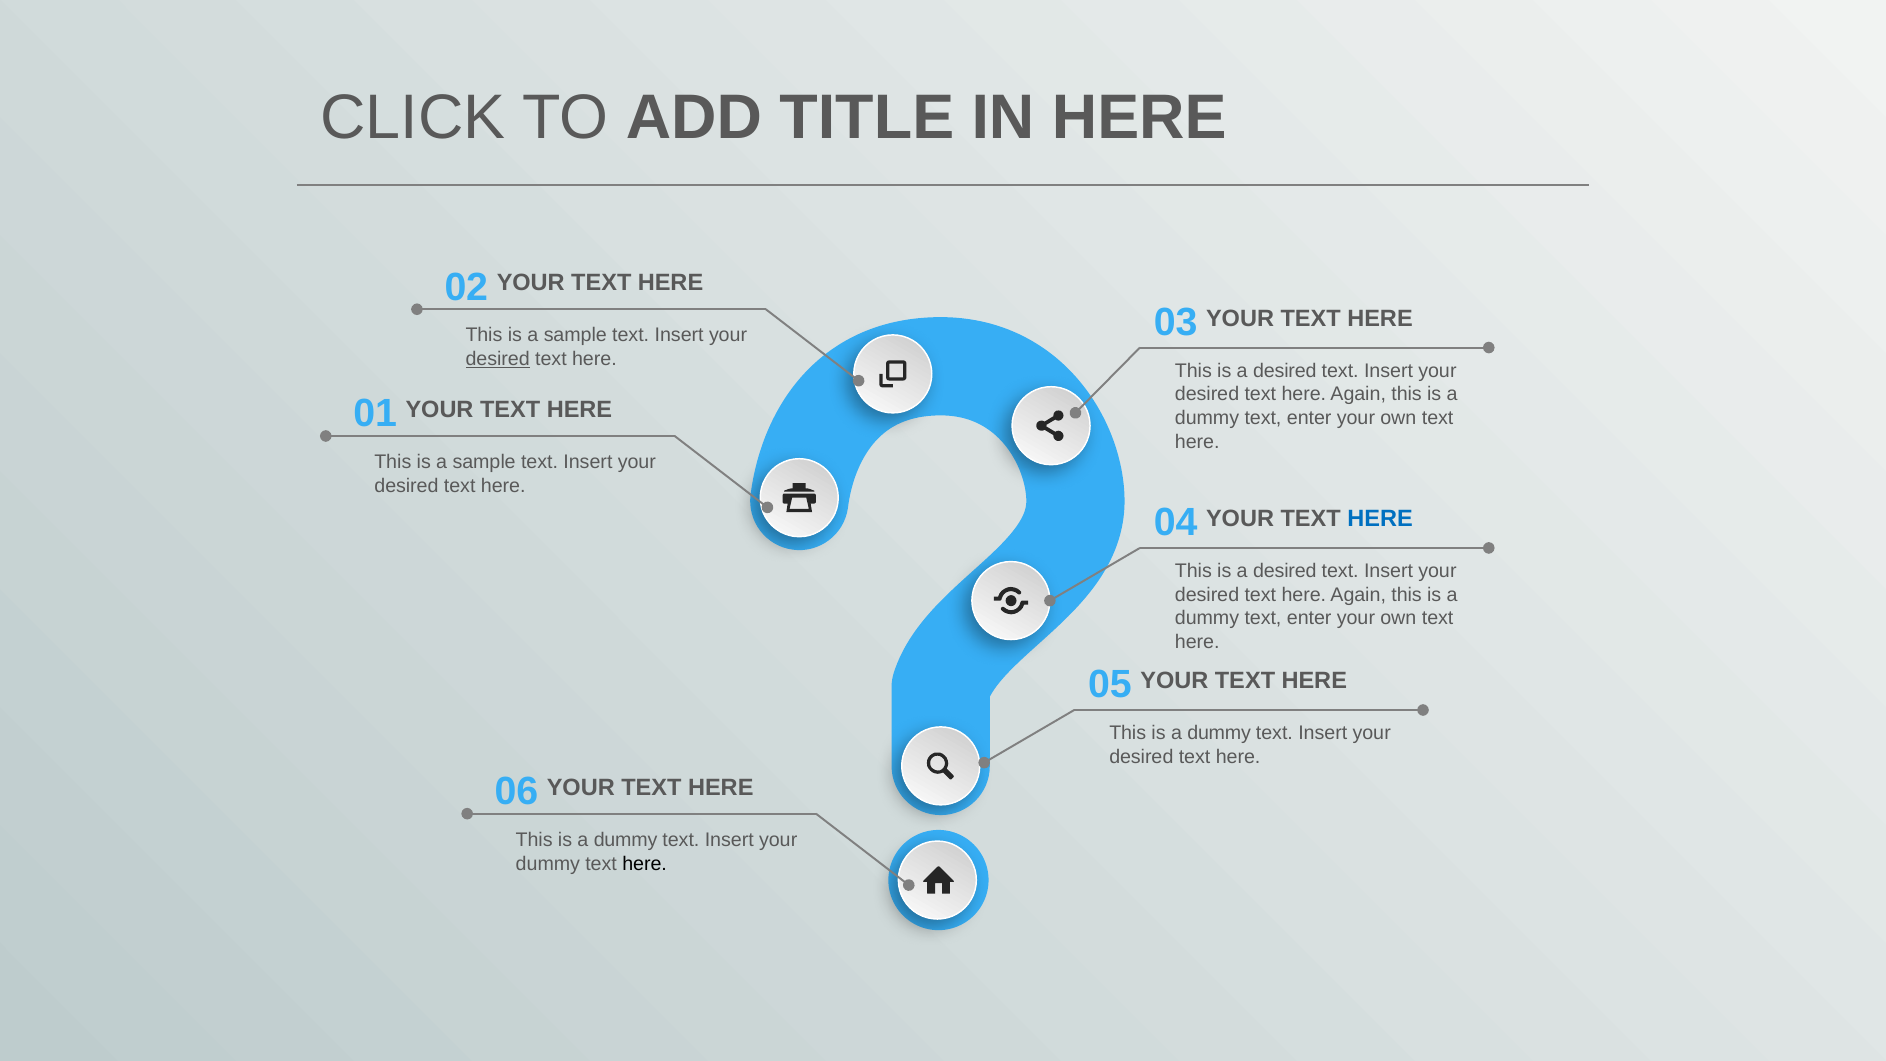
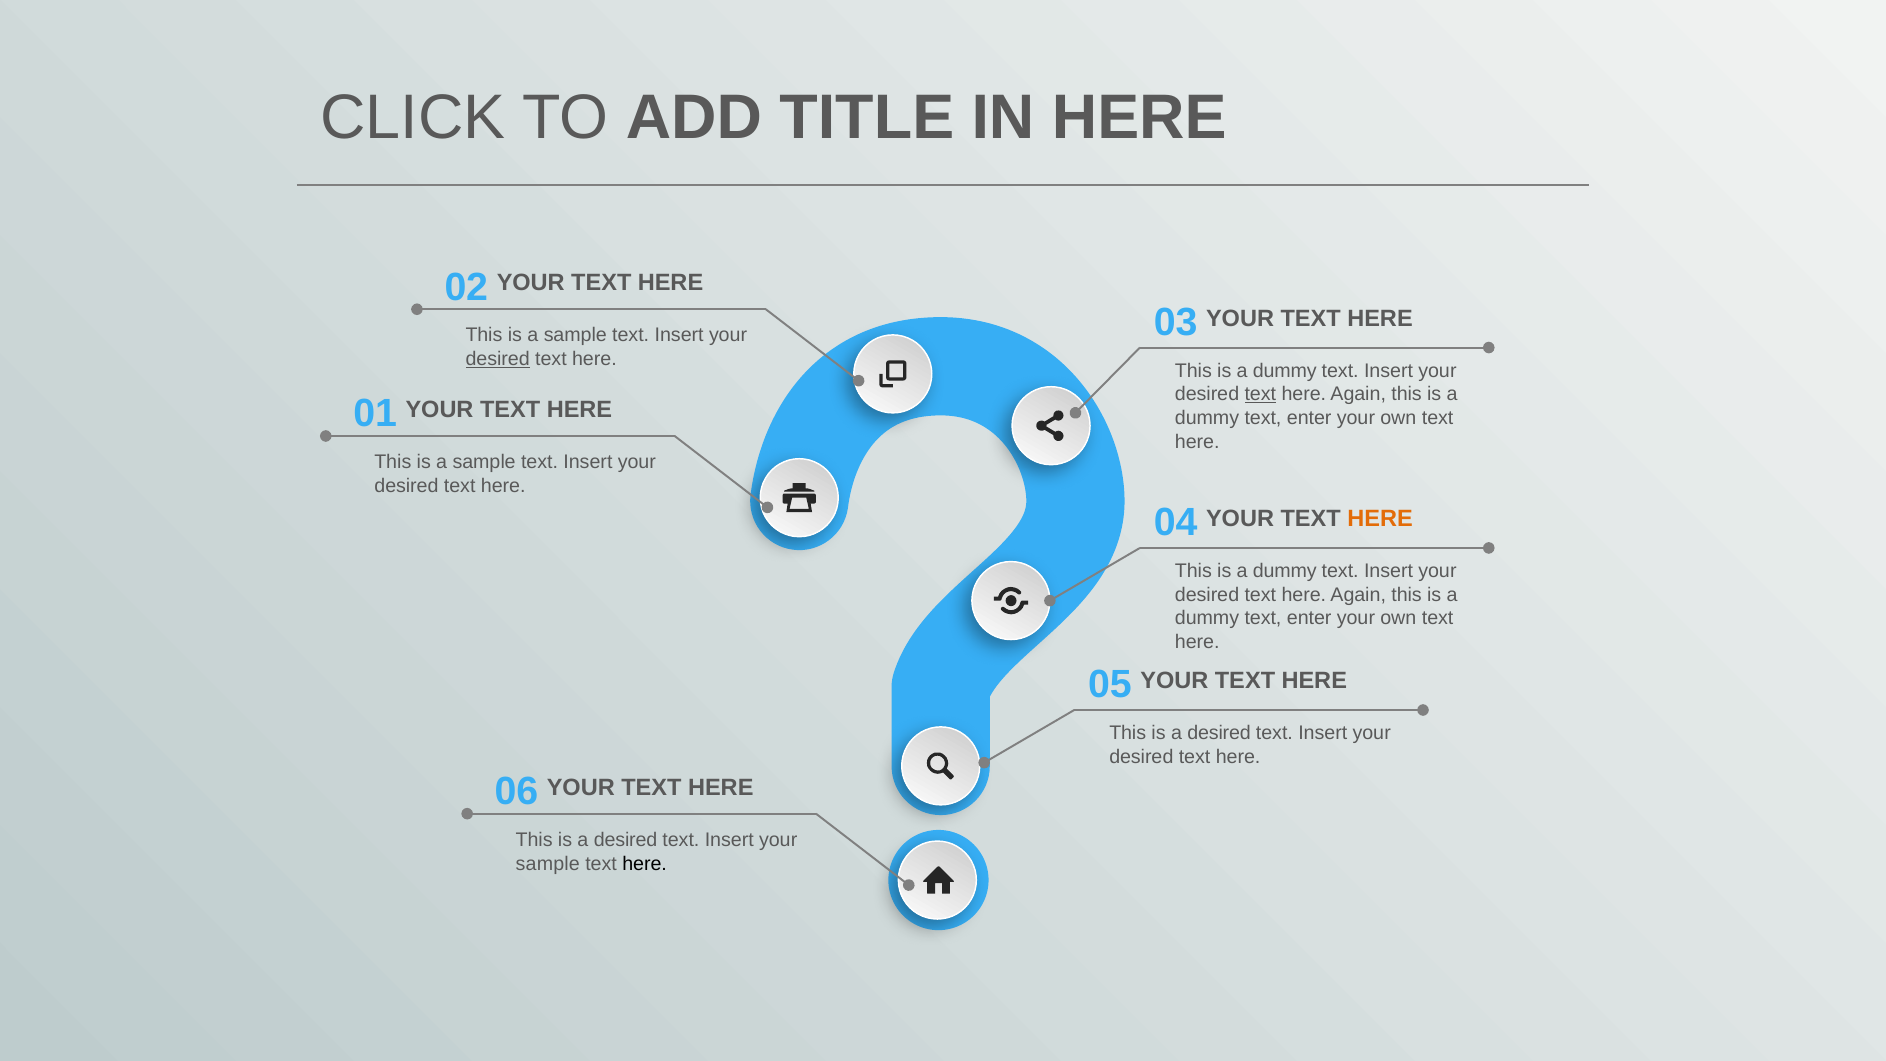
desired at (1285, 371): desired -> dummy
text at (1260, 394) underline: none -> present
HERE at (1380, 519) colour: blue -> orange
desired at (1285, 571): desired -> dummy
dummy at (1219, 733): dummy -> desired
dummy at (626, 840): dummy -> desired
dummy at (548, 863): dummy -> sample
